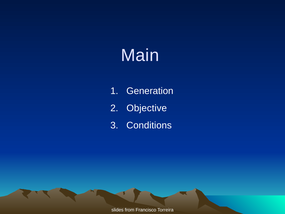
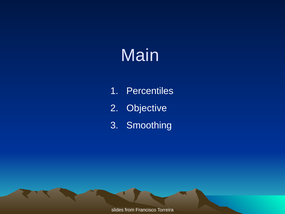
Generation: Generation -> Percentiles
Conditions: Conditions -> Smoothing
